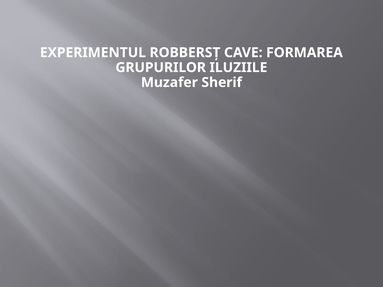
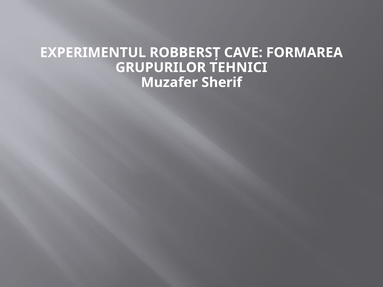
ILUZIILE: ILUZIILE -> TEHNICI
